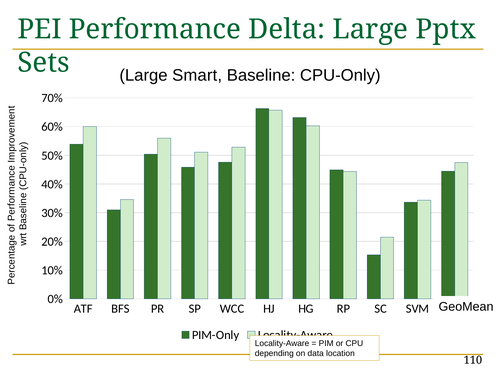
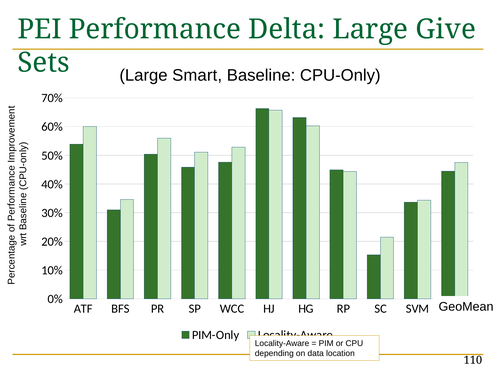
Pptx: Pptx -> Give
